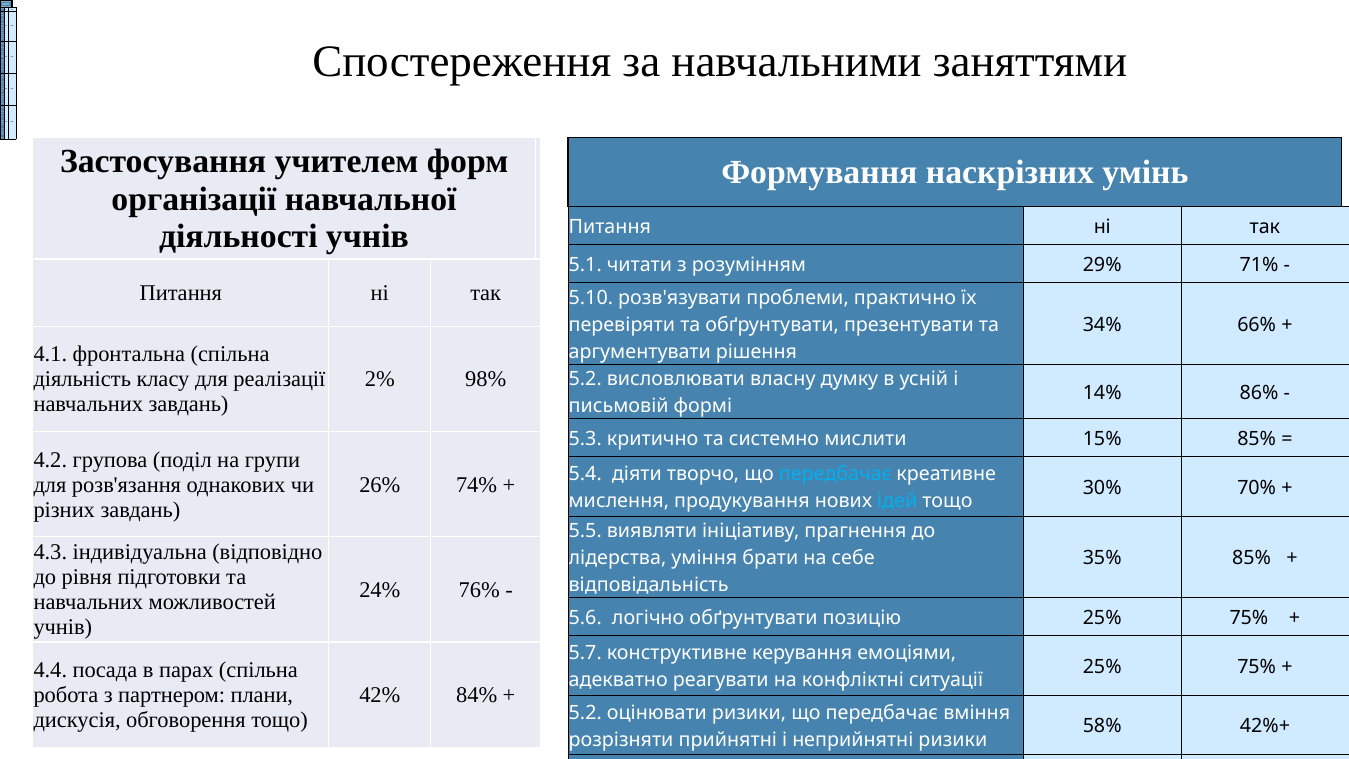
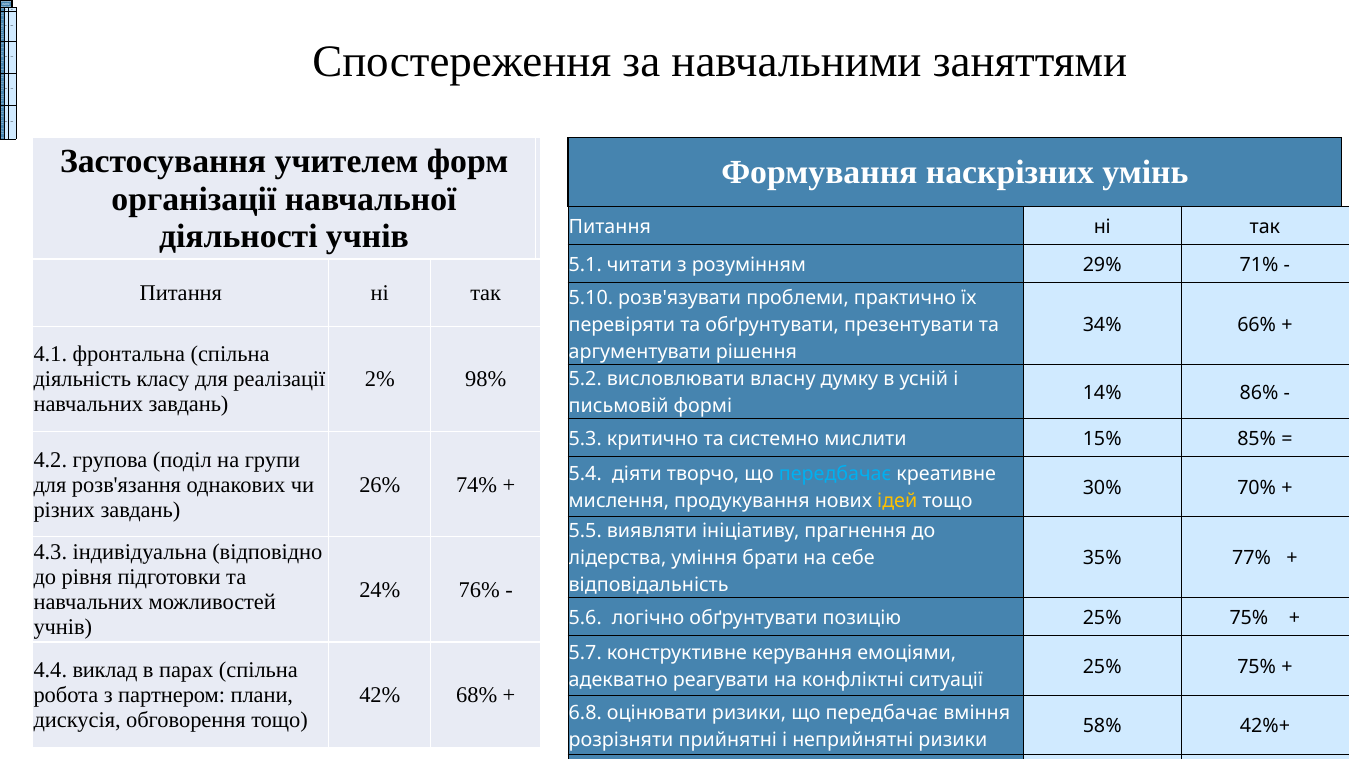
ідей colour: light blue -> yellow
35% 85%: 85% -> 77%
посада: посада -> виклад
84%: 84% -> 68%
5.2 at (585, 713): 5.2 -> 6.8
